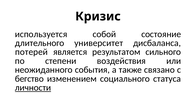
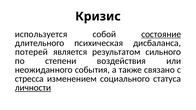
состояние underline: none -> present
университет: университет -> психическая
бегство: бегство -> стресса
